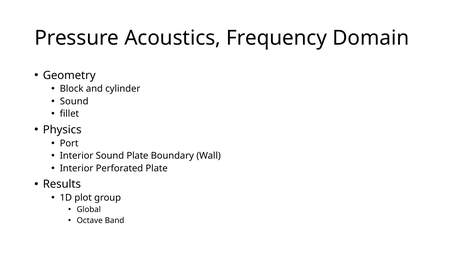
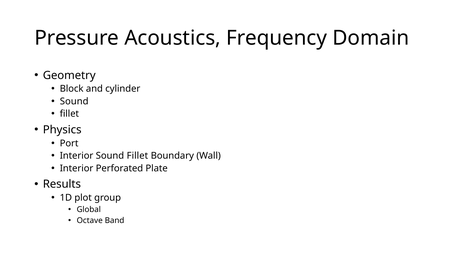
Sound Plate: Plate -> Fillet
